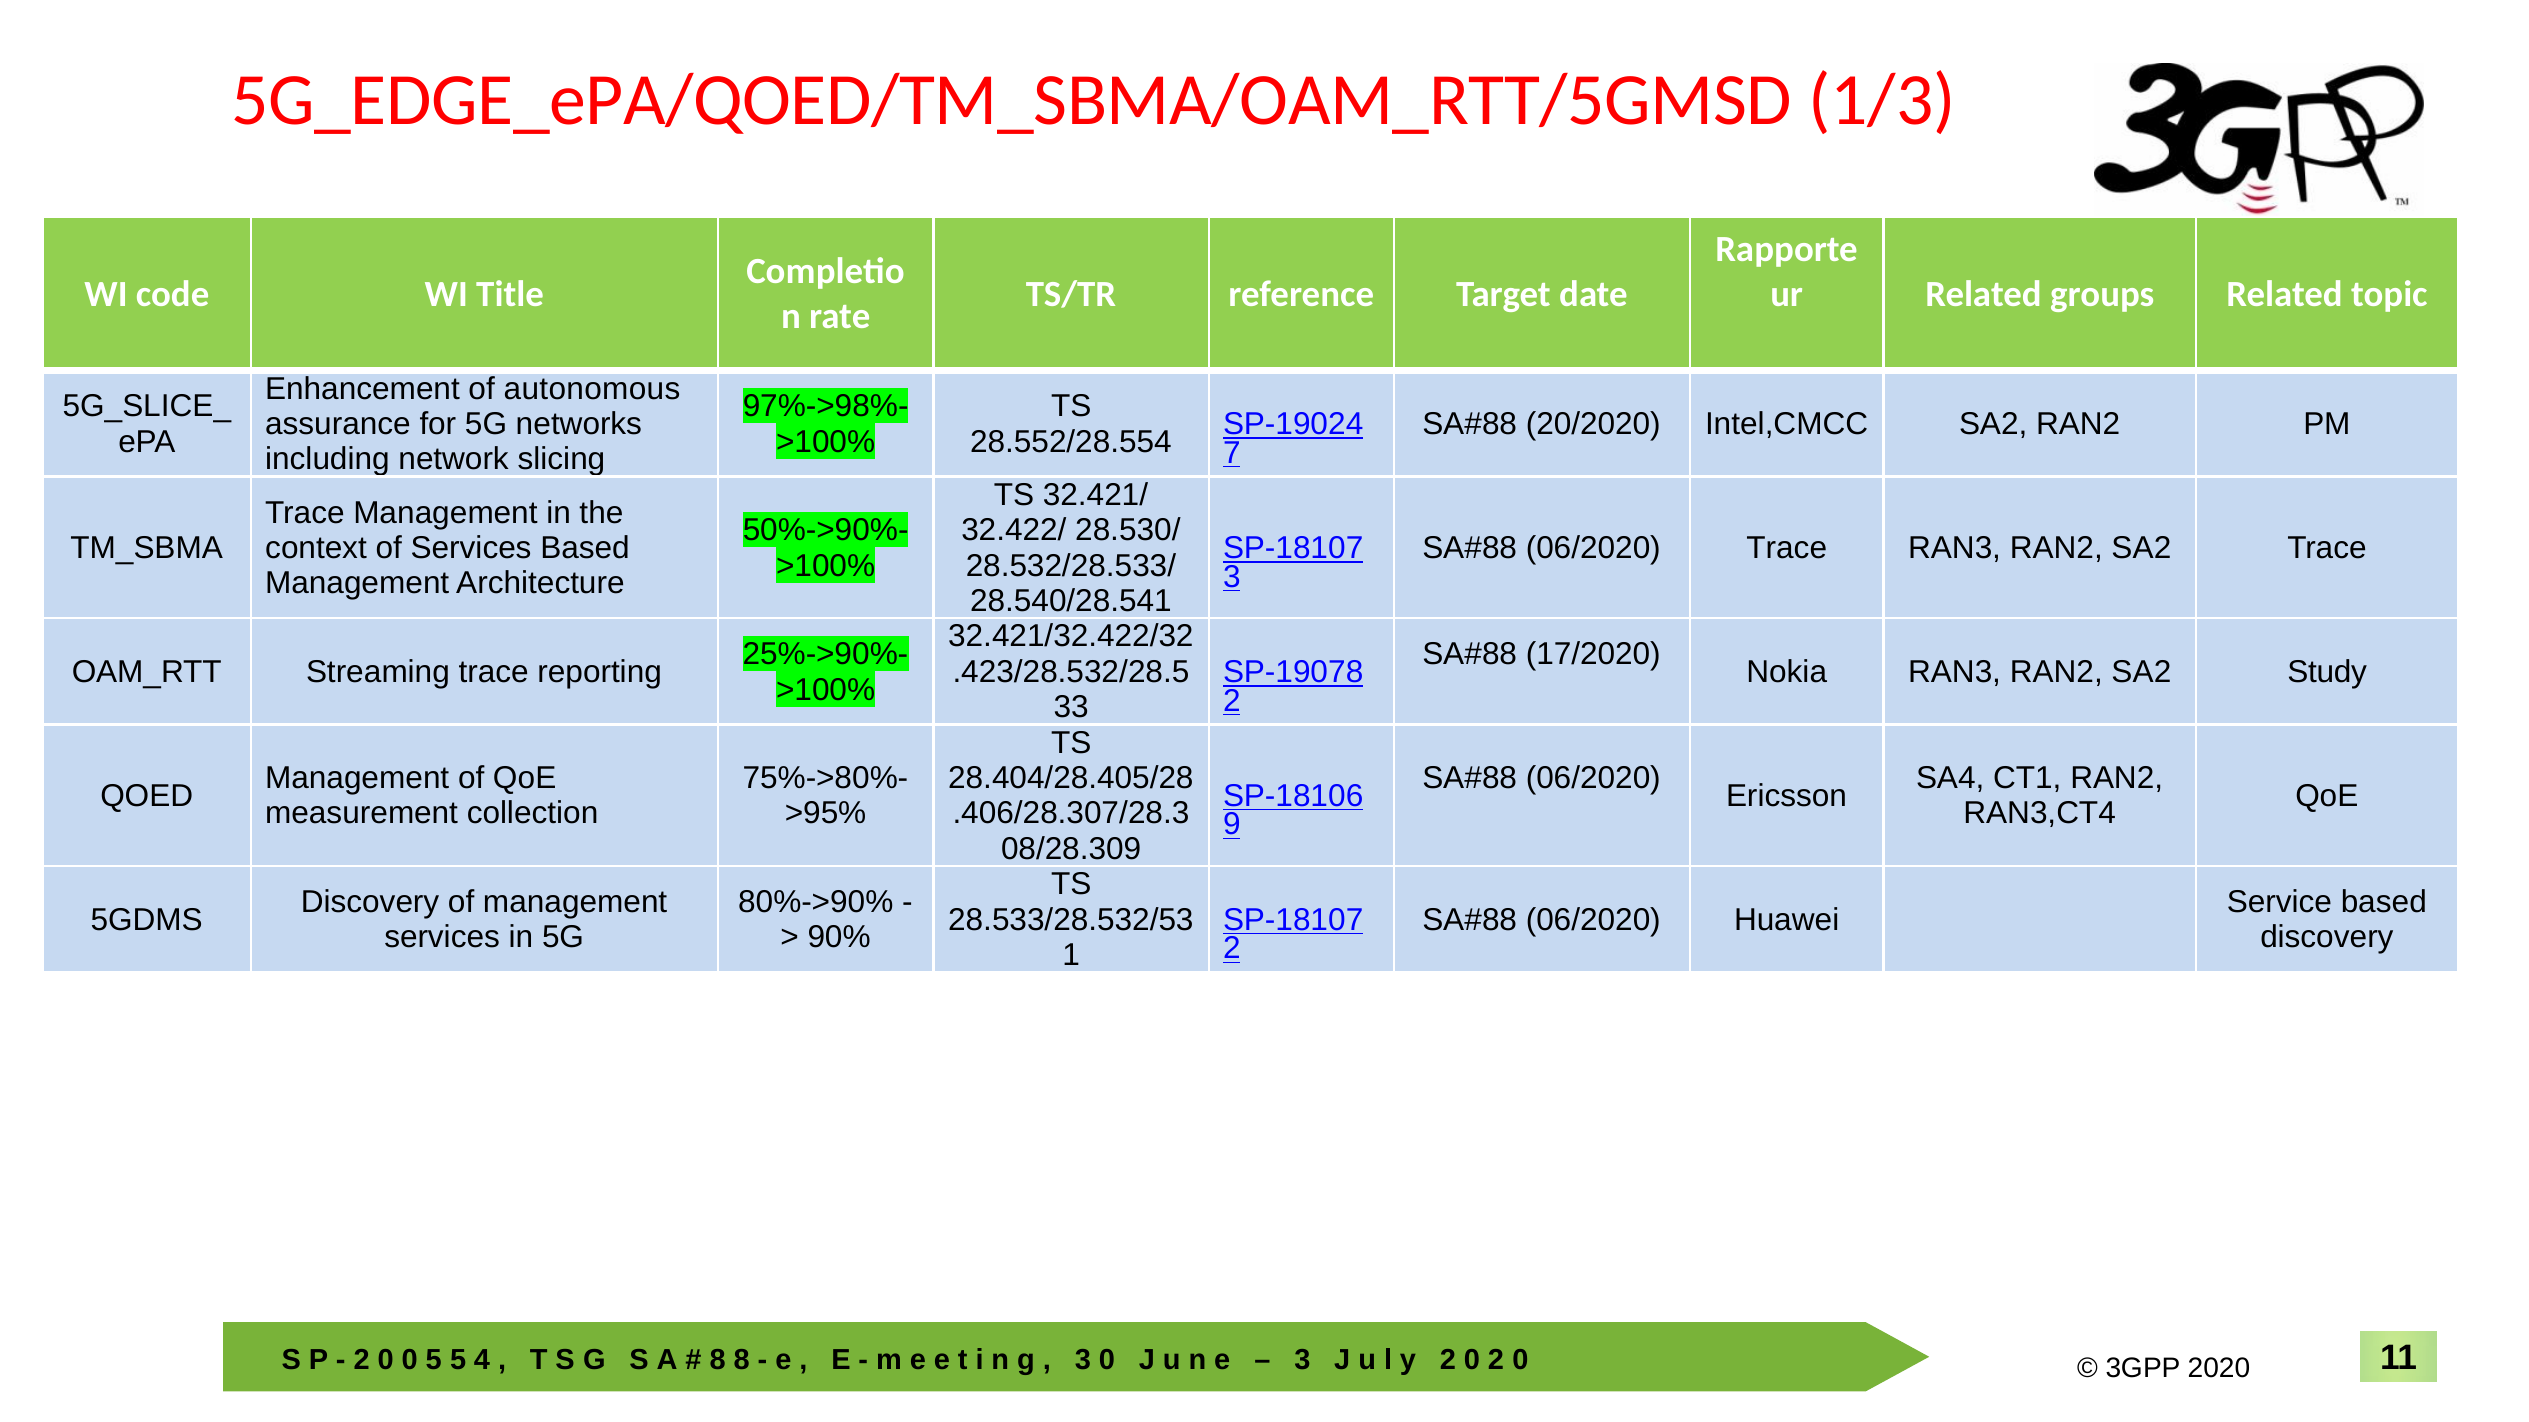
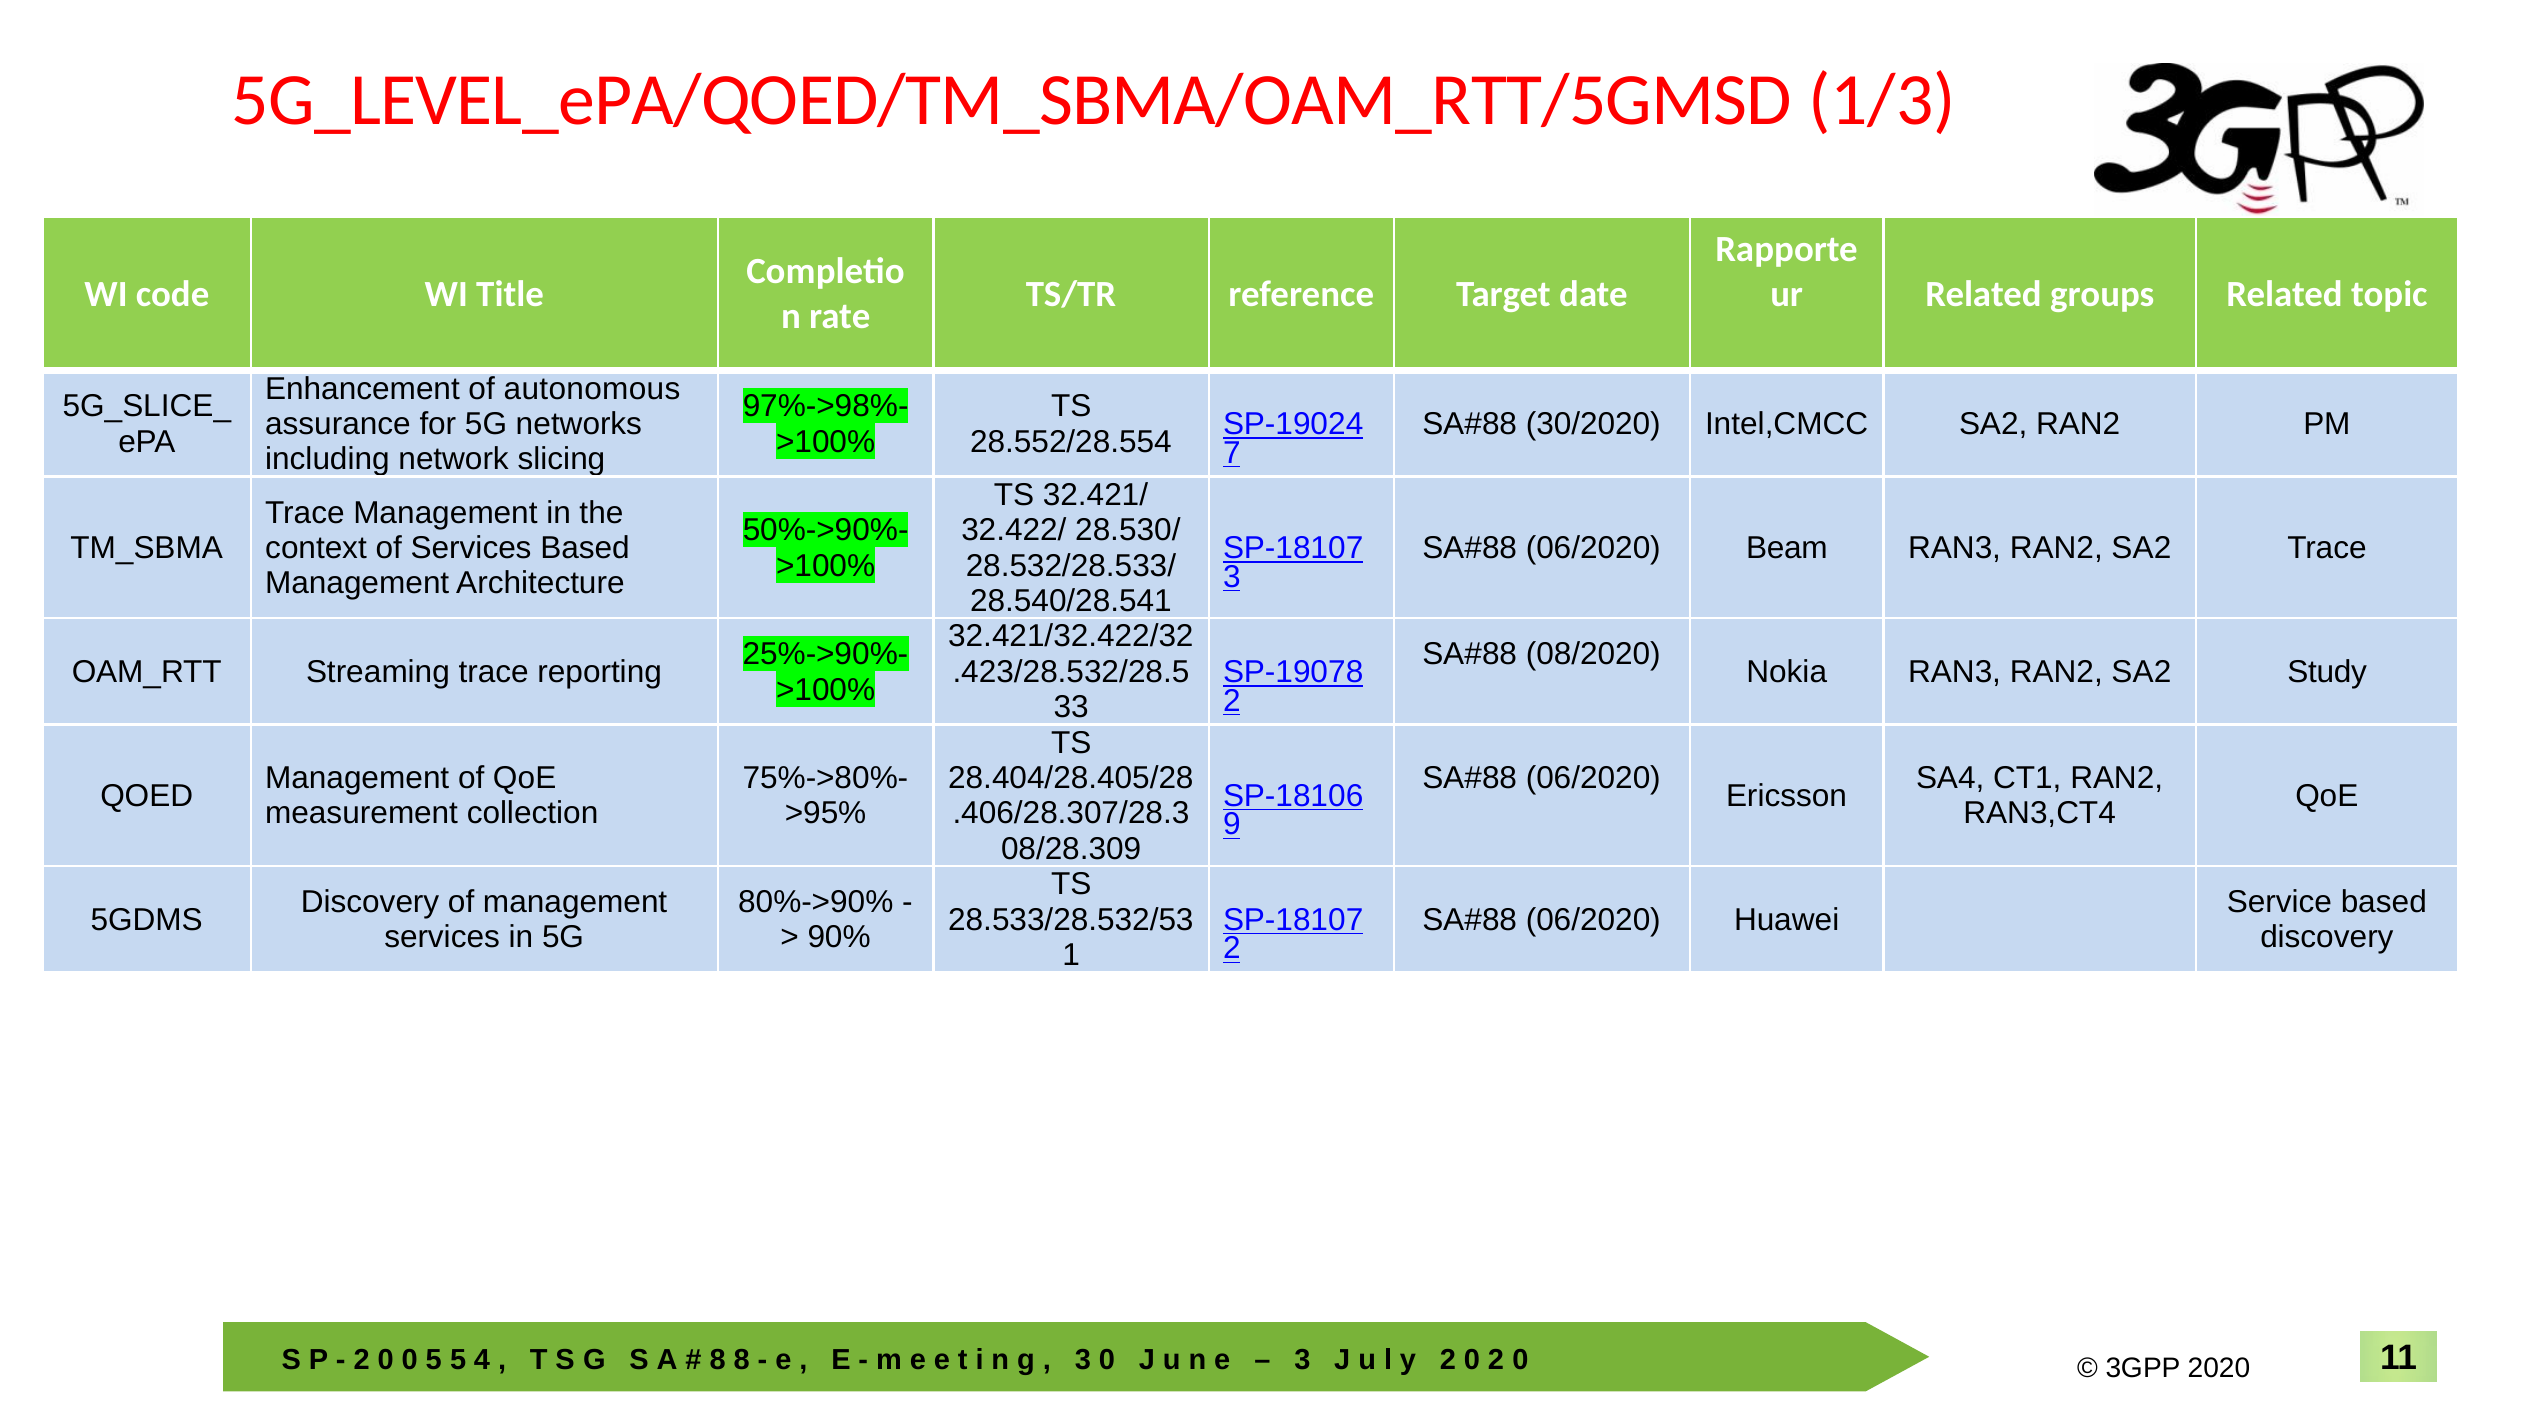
5G_EDGE_ePA/QOED/TM_SBMA/OAM_RTT/5GMSD: 5G_EDGE_ePA/QOED/TM_SBMA/OAM_RTT/5GMSD -> 5G_LEVEL_ePA/QOED/TM_SBMA/OAM_RTT/5GMSD
20/2020: 20/2020 -> 30/2020
06/2020 Trace: Trace -> Beam
17/2020: 17/2020 -> 08/2020
